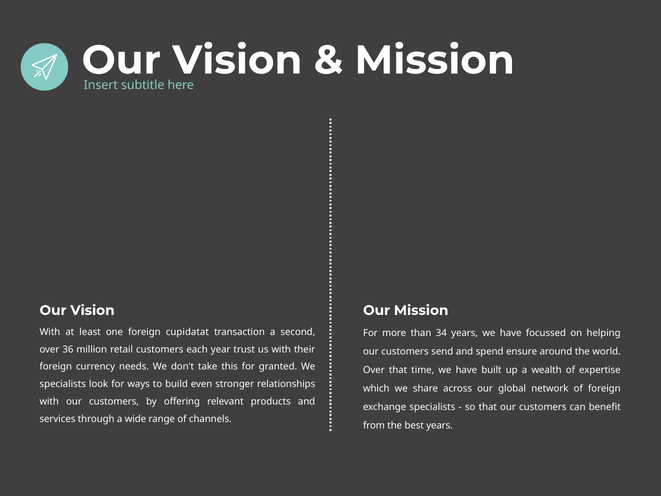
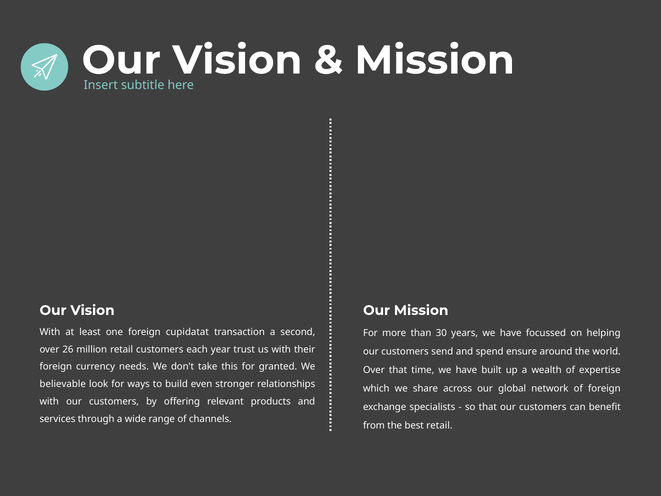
34: 34 -> 30
36: 36 -> 26
specialists at (63, 384): specialists -> believable
best years: years -> retail
